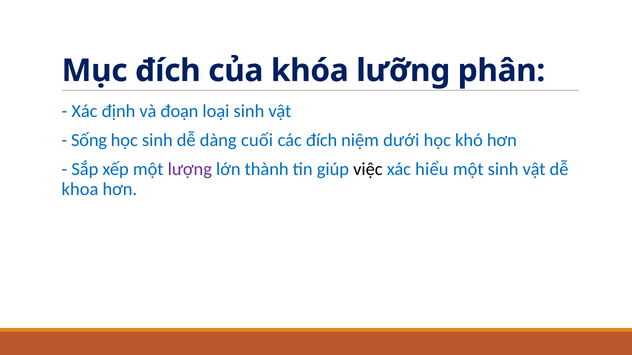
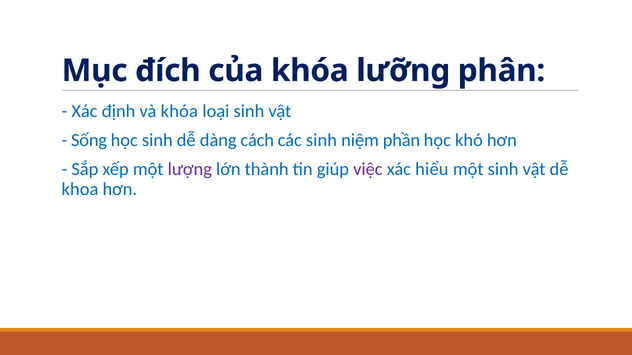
và đoạn: đoạn -> khóa
cuối: cuối -> cách
các đích: đích -> sinh
dưới: dưới -> phần
việc colour: black -> purple
